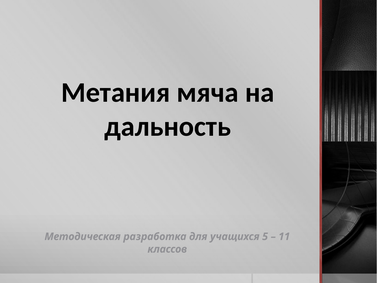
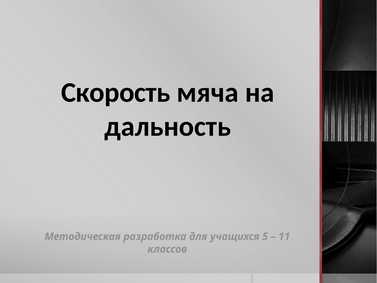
Метания: Метания -> Скорость
